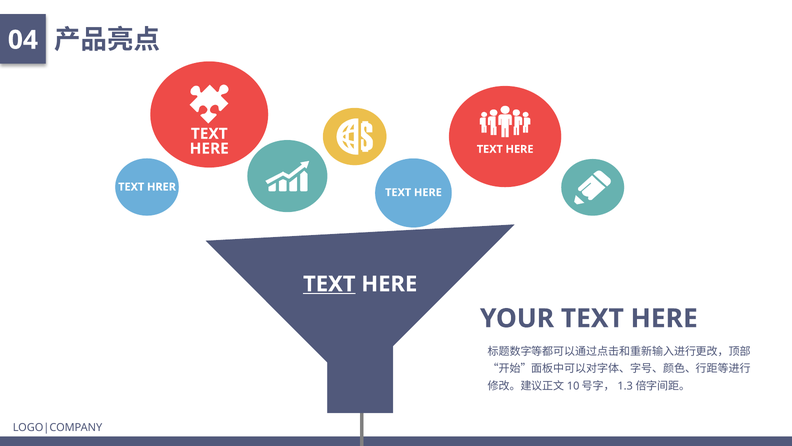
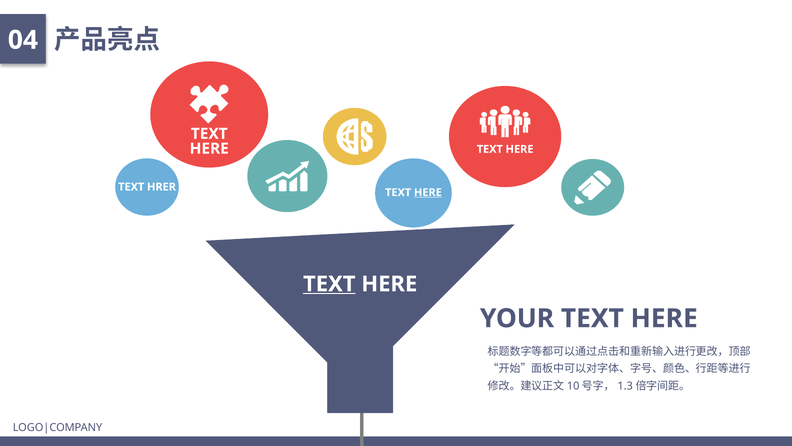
HERE at (428, 192) underline: none -> present
